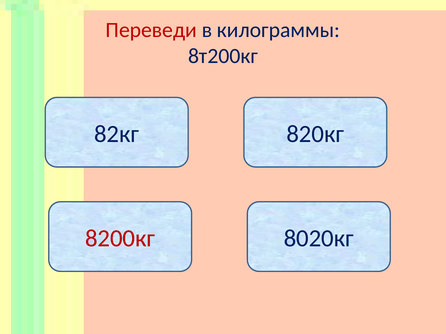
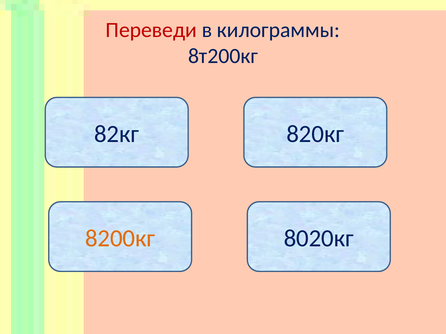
8200кг colour: red -> orange
